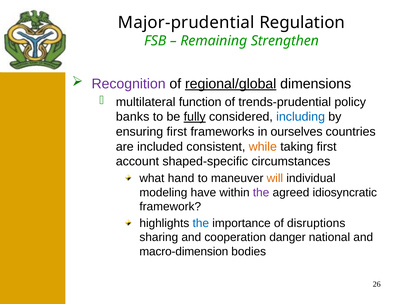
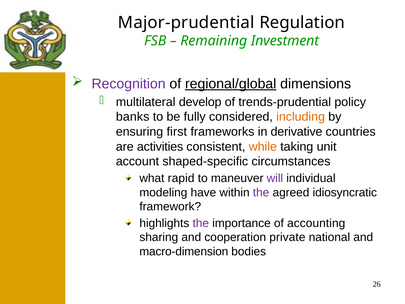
Strengthen: Strengthen -> Investment
function: function -> develop
fully underline: present -> none
including colour: blue -> orange
ourselves: ourselves -> derivative
included: included -> activities
taking first: first -> unit
hand: hand -> rapid
will colour: orange -> purple
the at (201, 223) colour: blue -> purple
disruptions: disruptions -> accounting
danger: danger -> private
